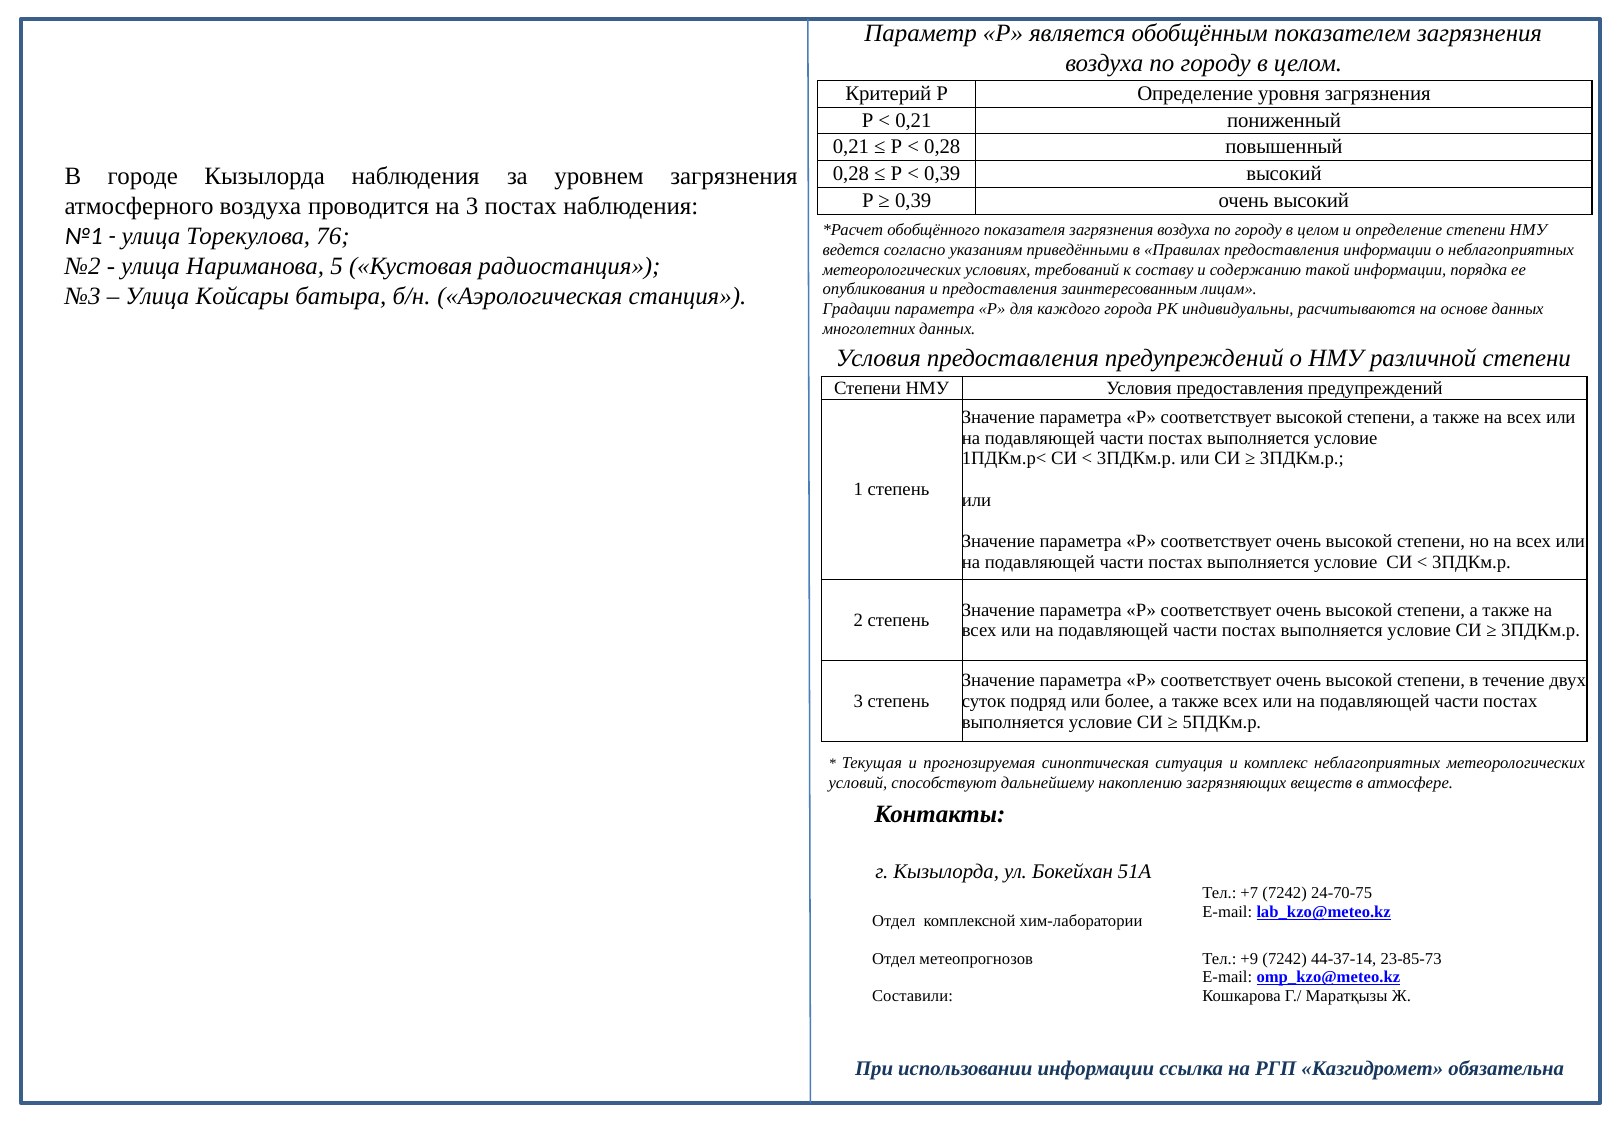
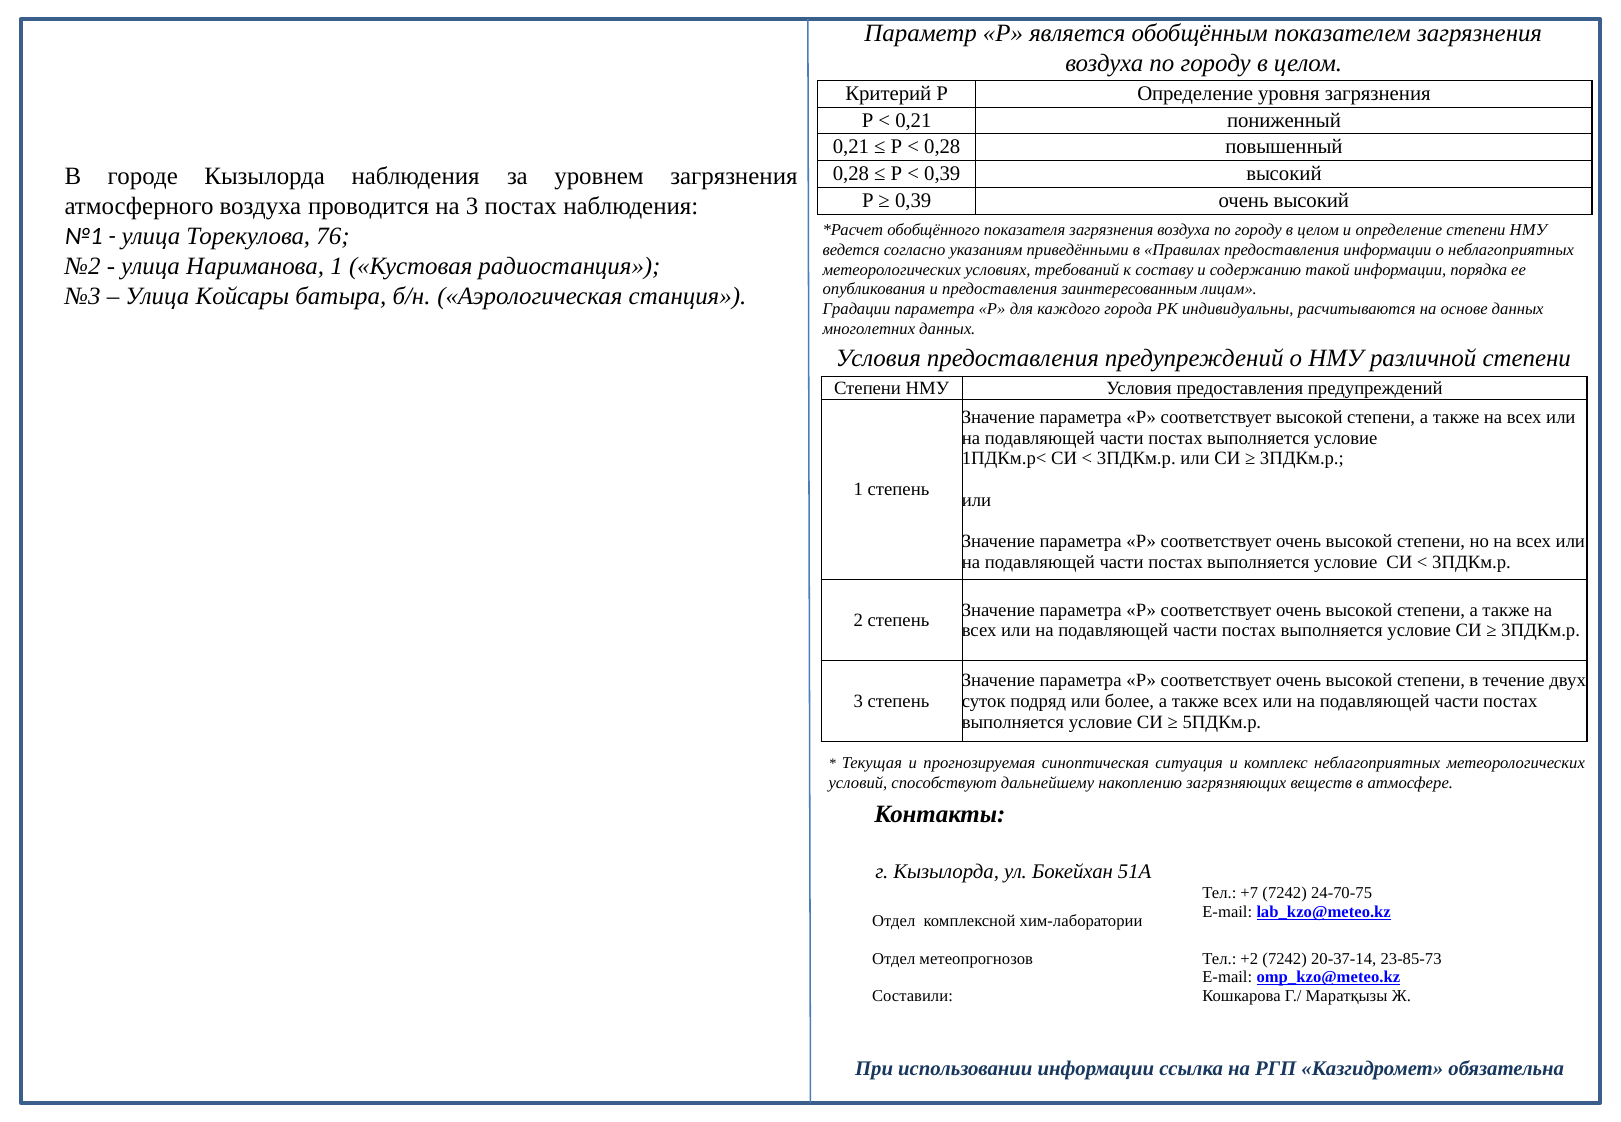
Нариманова 5: 5 -> 1
+9: +9 -> +2
44-37-14: 44-37-14 -> 20-37-14
